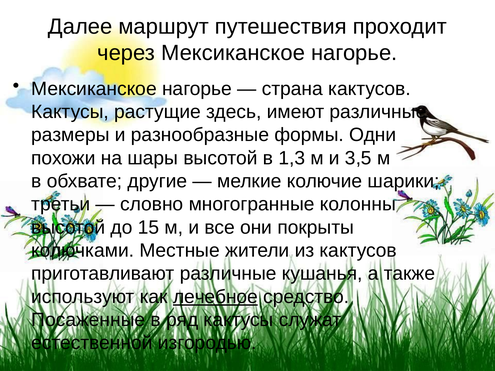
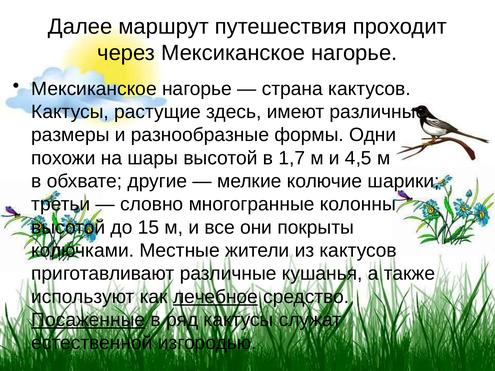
1,3: 1,3 -> 1,7
3,5: 3,5 -> 4,5
Посаженные underline: none -> present
